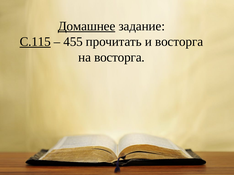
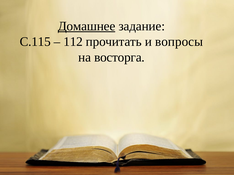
С.115 underline: present -> none
455: 455 -> 112
и восторга: восторга -> вопросы
